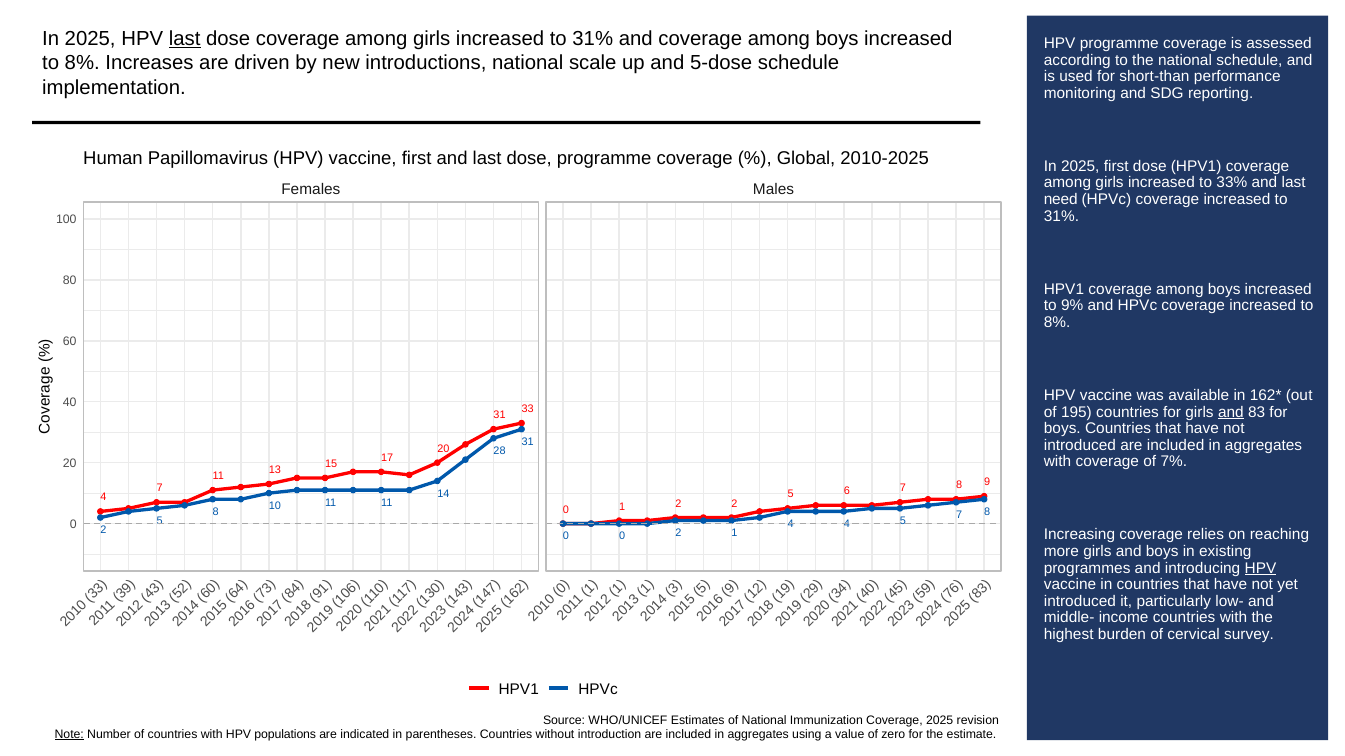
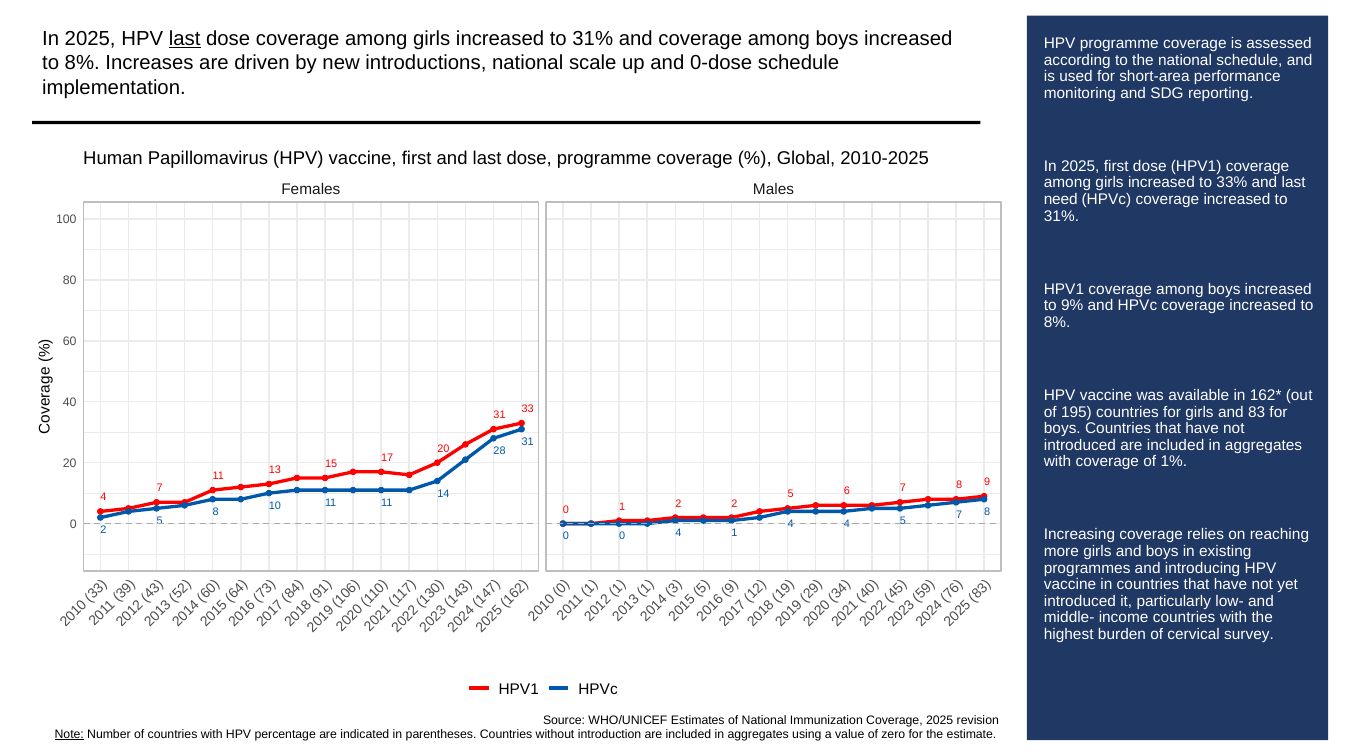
5-dose: 5-dose -> 0-dose
short-than: short-than -> short-area
and at (1231, 412) underline: present -> none
7%: 7% -> 1%
0 0 2: 2 -> 4
HPV at (1261, 568) underline: present -> none
populations: populations -> percentage
